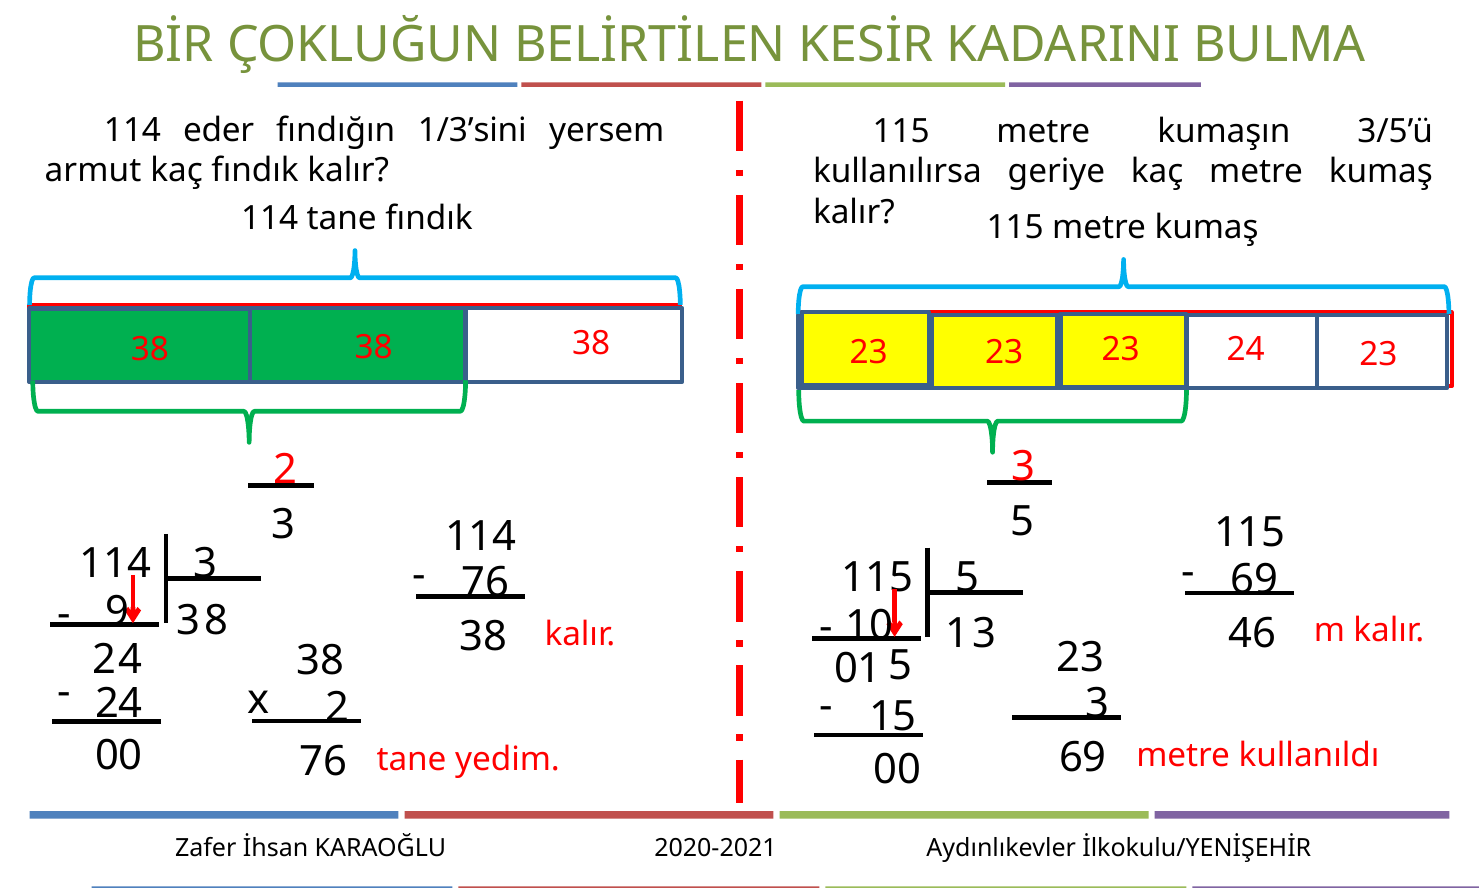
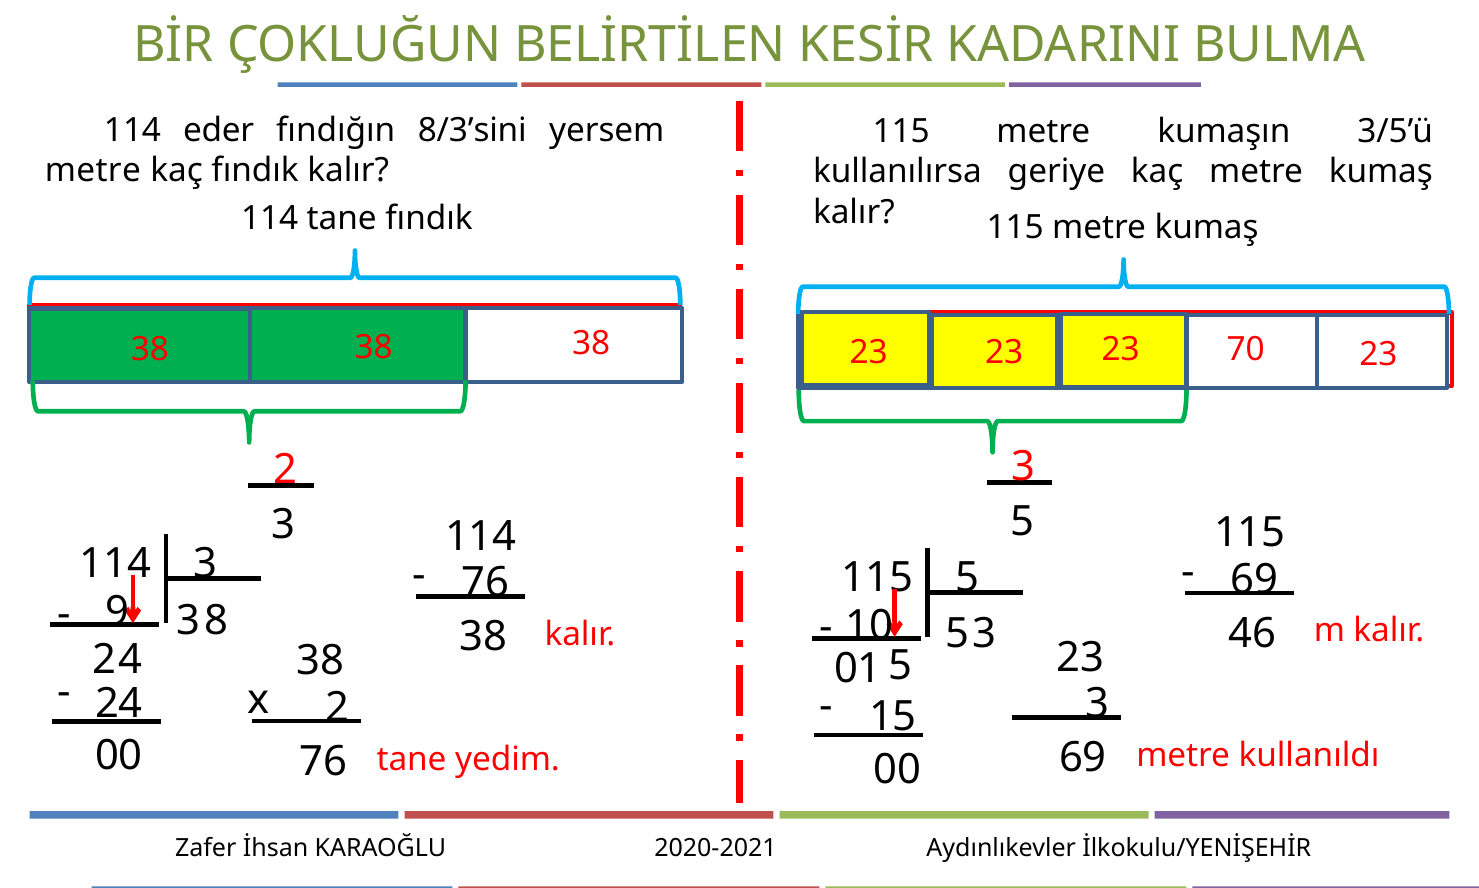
1/3’sini: 1/3’sini -> 8/3’sini
armut at (93, 170): armut -> metre
23 24: 24 -> 70
1 at (957, 634): 1 -> 5
